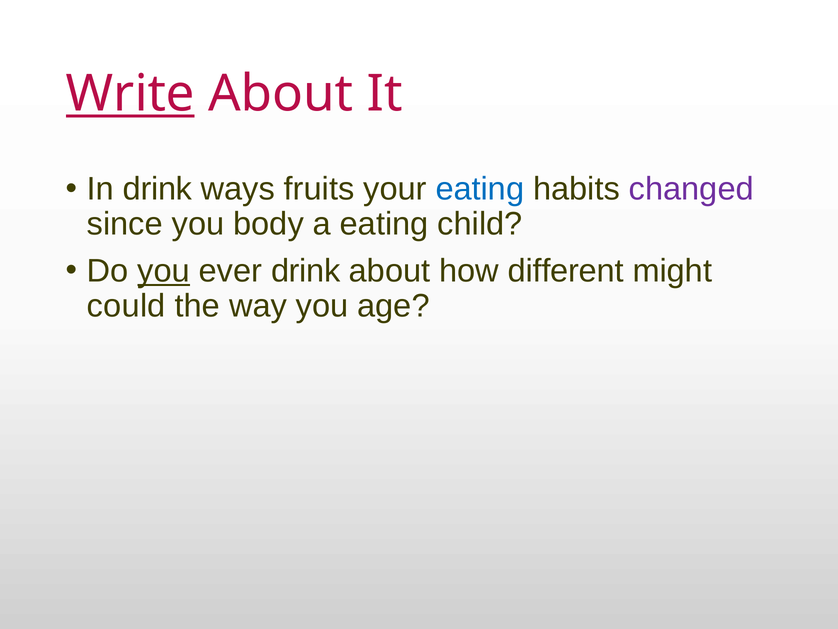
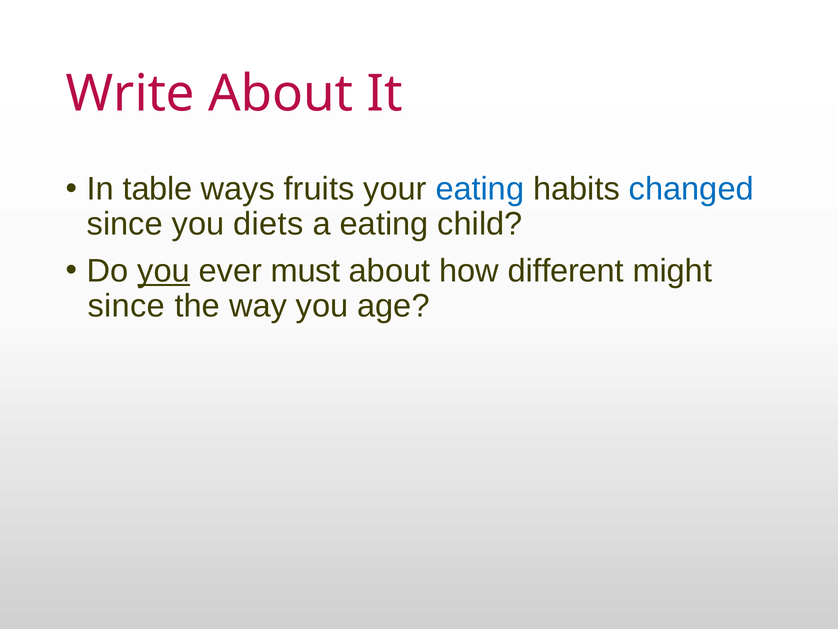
Write underline: present -> none
In drink: drink -> table
changed colour: purple -> blue
body: body -> diets
ever drink: drink -> must
could at (126, 306): could -> since
